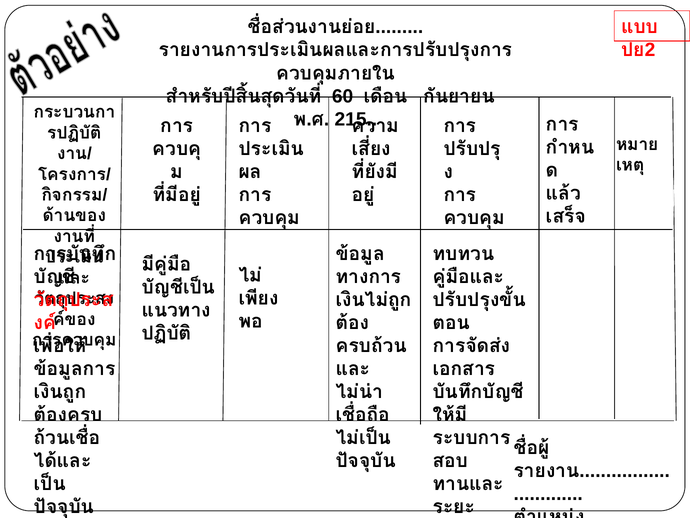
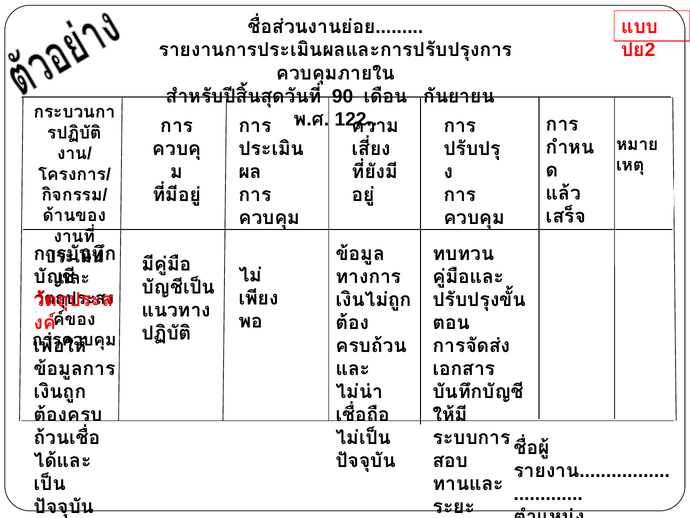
60: 60 -> 90
215: 215 -> 122
